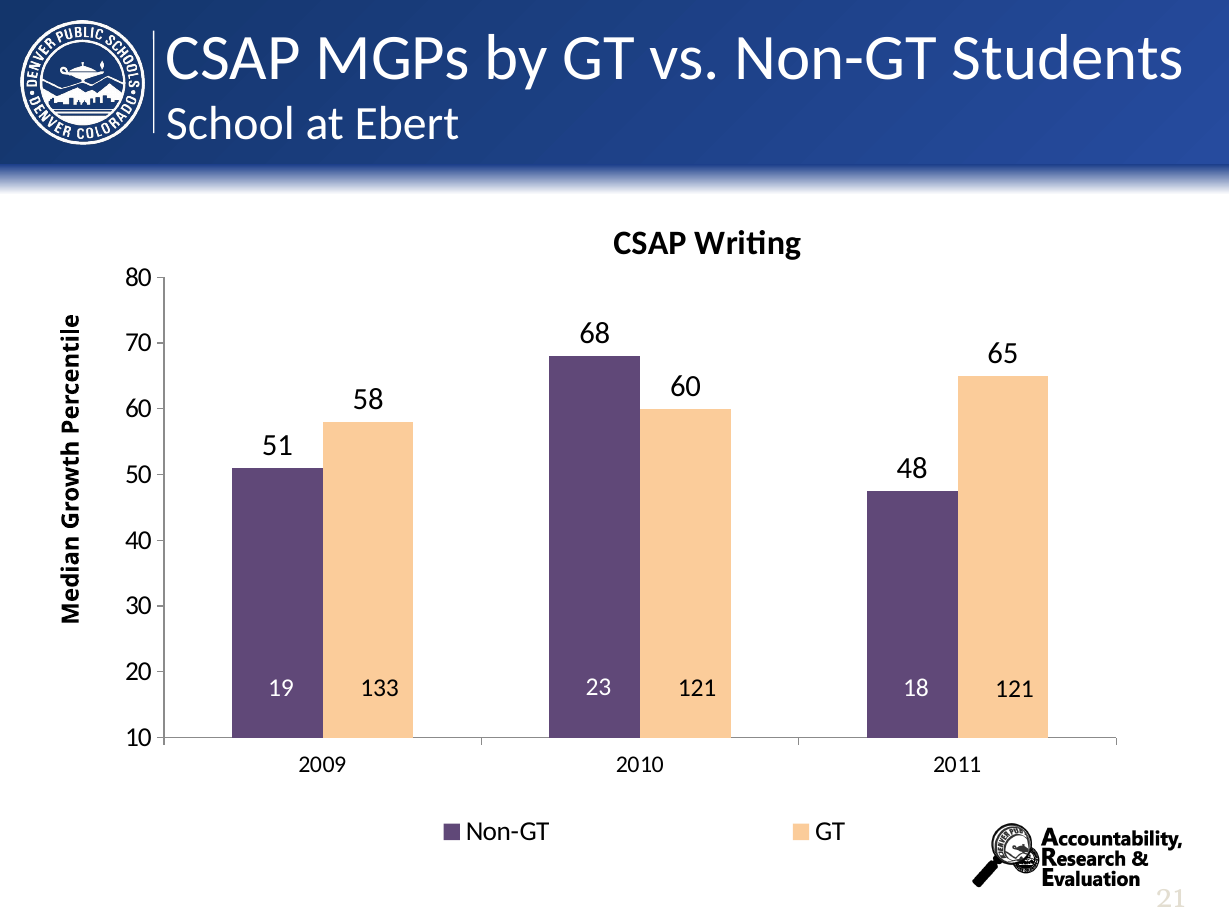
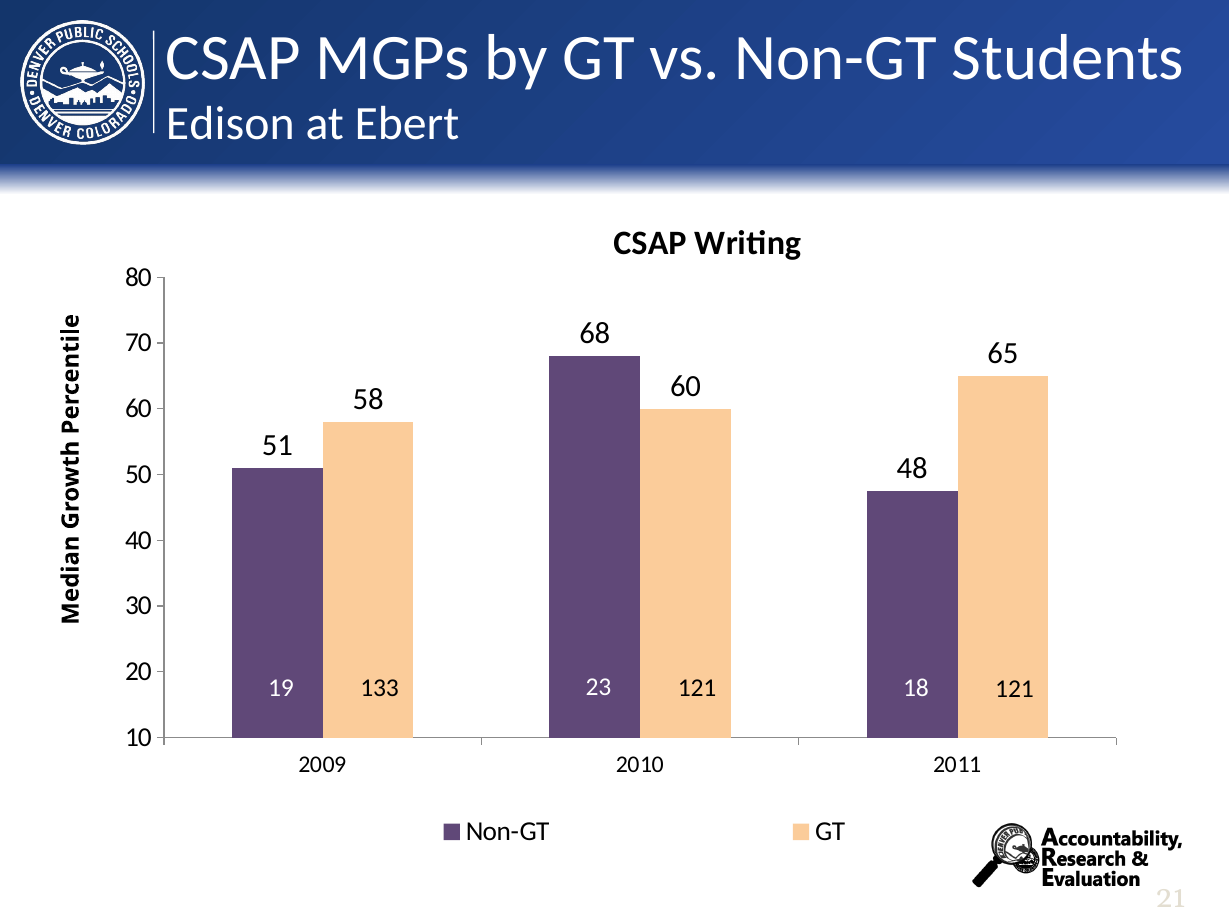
School: School -> Edison
